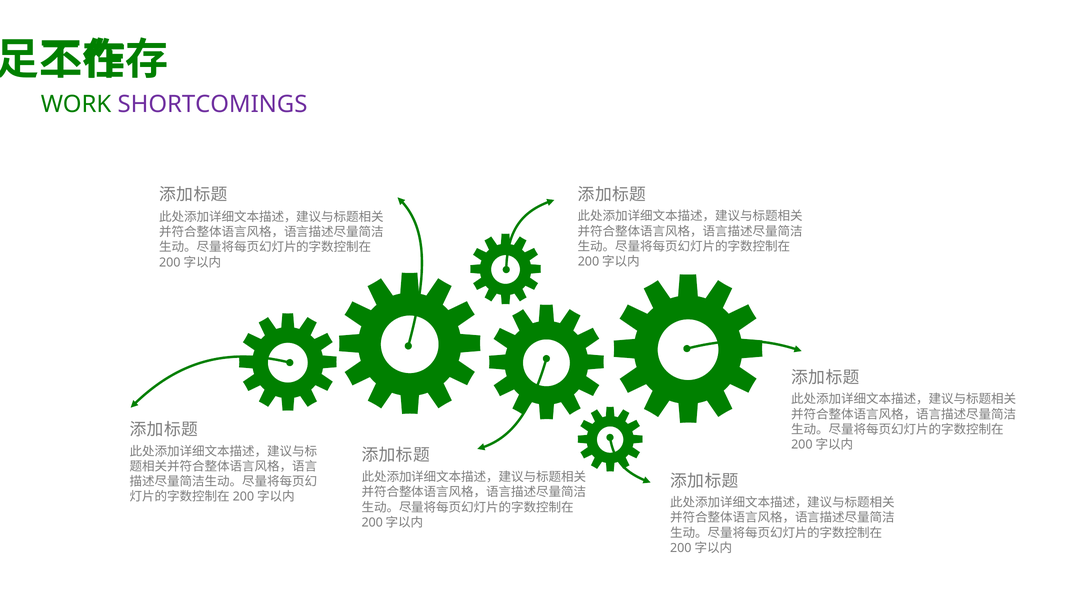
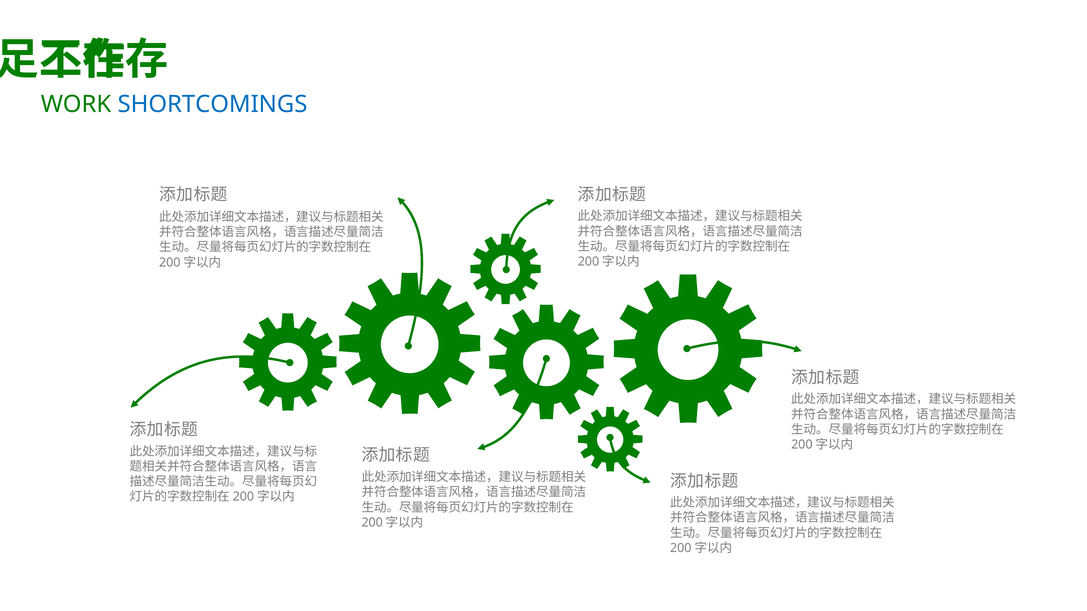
SHORTCOMINGS colour: purple -> blue
